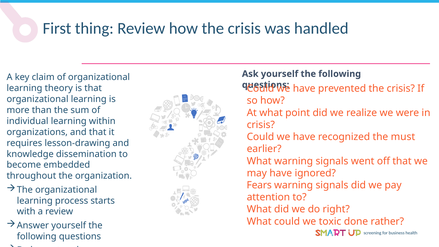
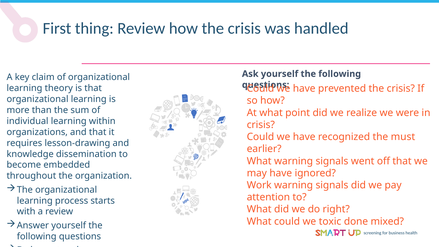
Fears: Fears -> Work
rather: rather -> mixed
